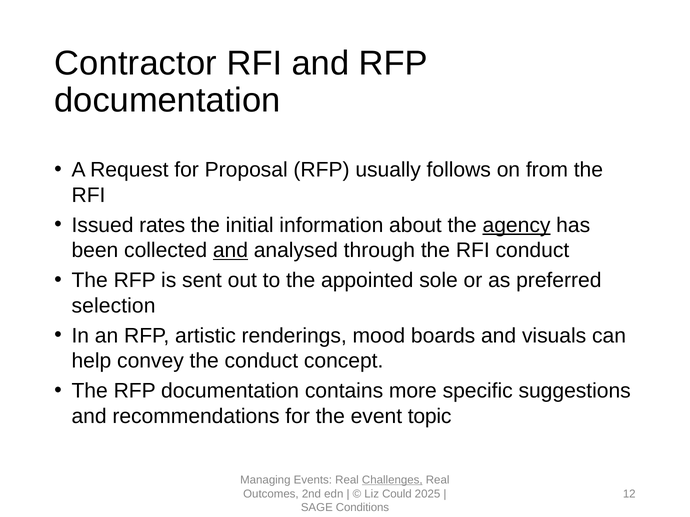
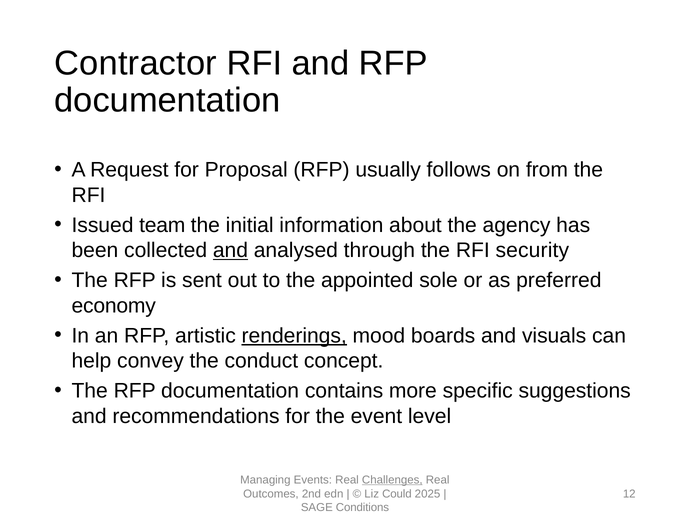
rates: rates -> team
agency underline: present -> none
RFI conduct: conduct -> security
selection: selection -> economy
renderings underline: none -> present
topic: topic -> level
